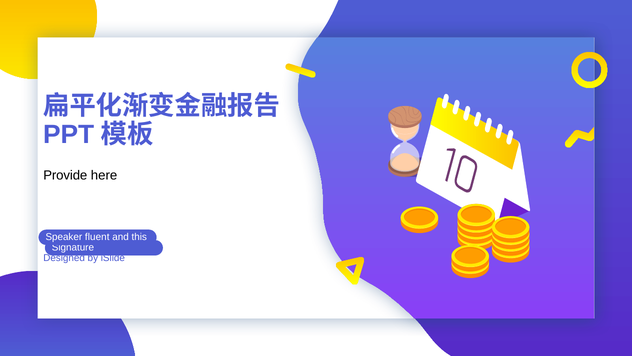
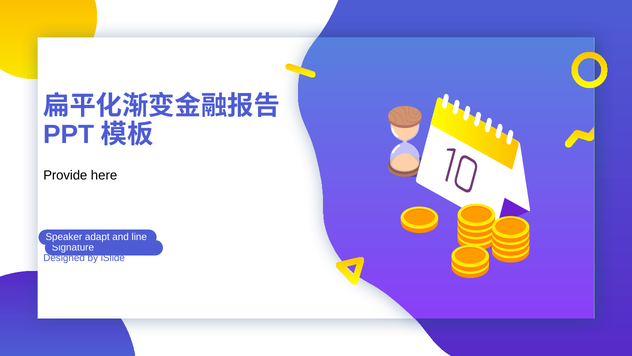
fluent: fluent -> adapt
this: this -> line
